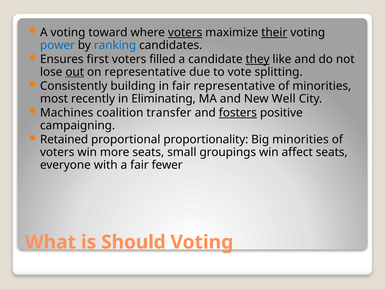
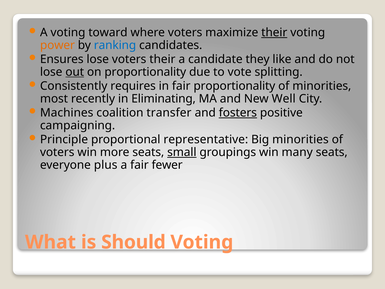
voters at (185, 32) underline: present -> none
power colour: blue -> orange
Ensures first: first -> lose
voters filled: filled -> their
they underline: present -> none
on representative: representative -> proportionality
building: building -> requires
fair representative: representative -> proportionality
Retained: Retained -> Principle
proportionality: proportionality -> representative
small underline: none -> present
affect: affect -> many
with: with -> plus
